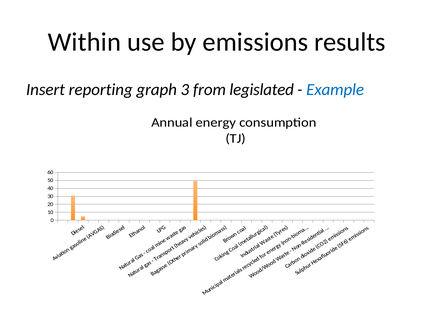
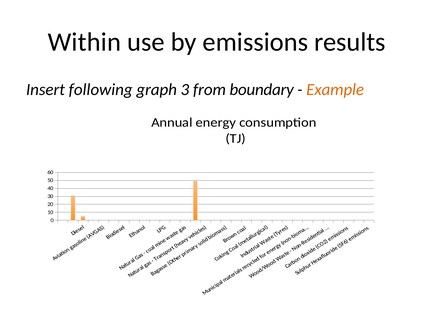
reporting: reporting -> following
legislated: legislated -> boundary
Example colour: blue -> orange
